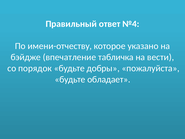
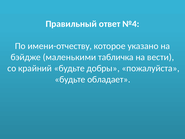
впечатление: впечатление -> маленькими
порядок: порядок -> крайний
